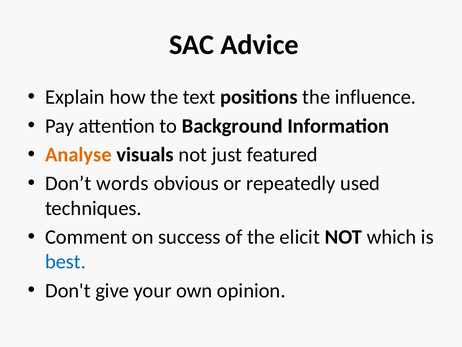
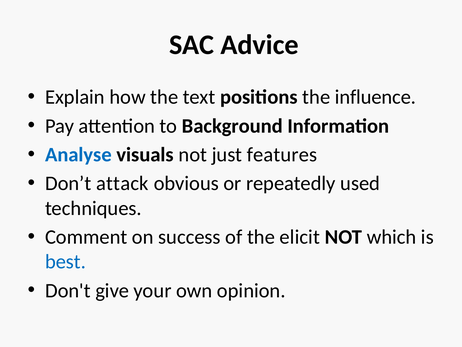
Analyse colour: orange -> blue
featured: featured -> features
words: words -> attack
